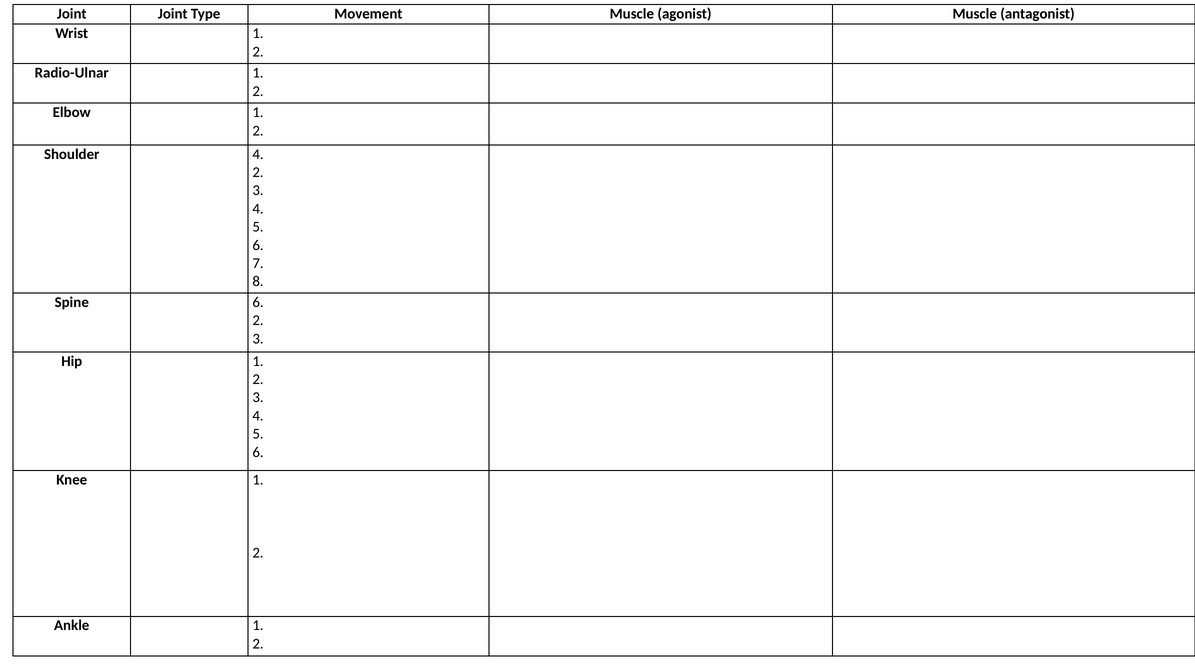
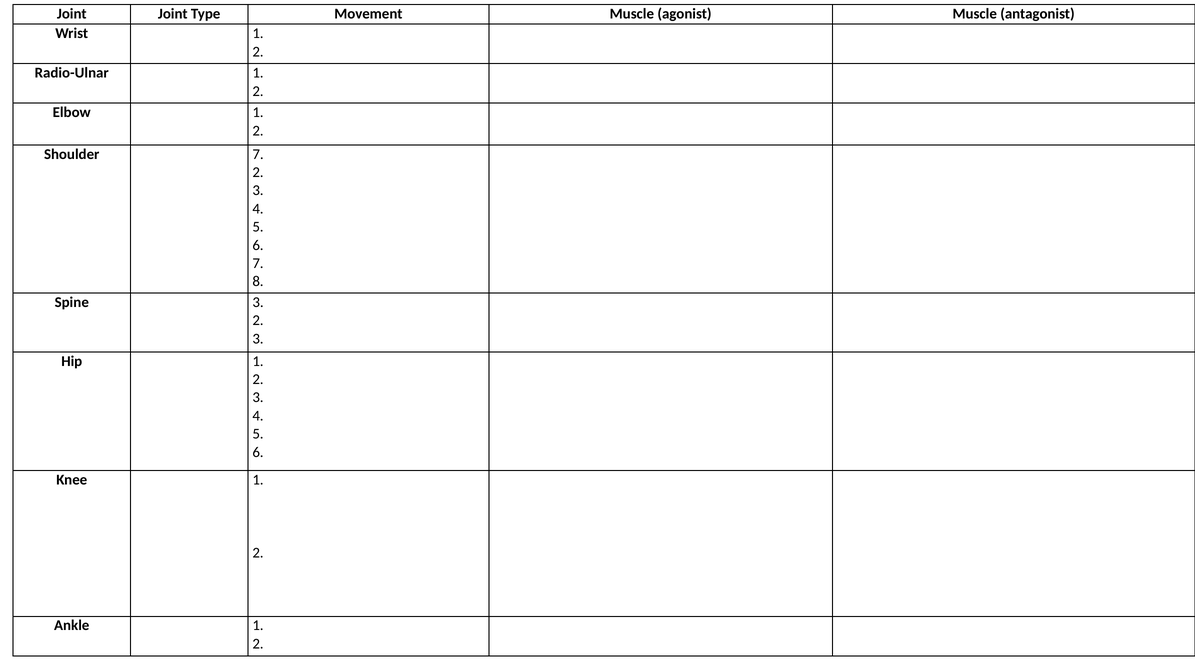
Shoulder 4: 4 -> 7
Spine 6: 6 -> 3
